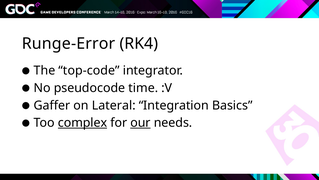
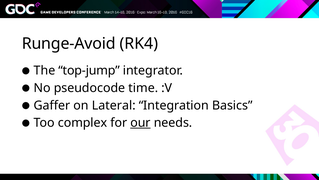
Runge-Error: Runge-Error -> Runge-Avoid
top-code: top-code -> top-jump
complex underline: present -> none
